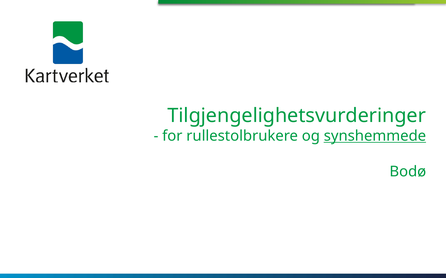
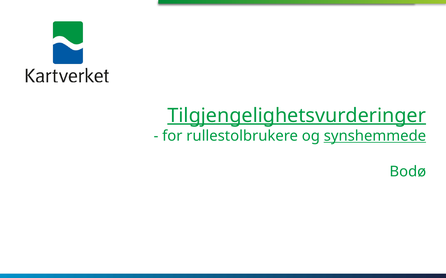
Tilgjengelighetsvurderinger underline: none -> present
